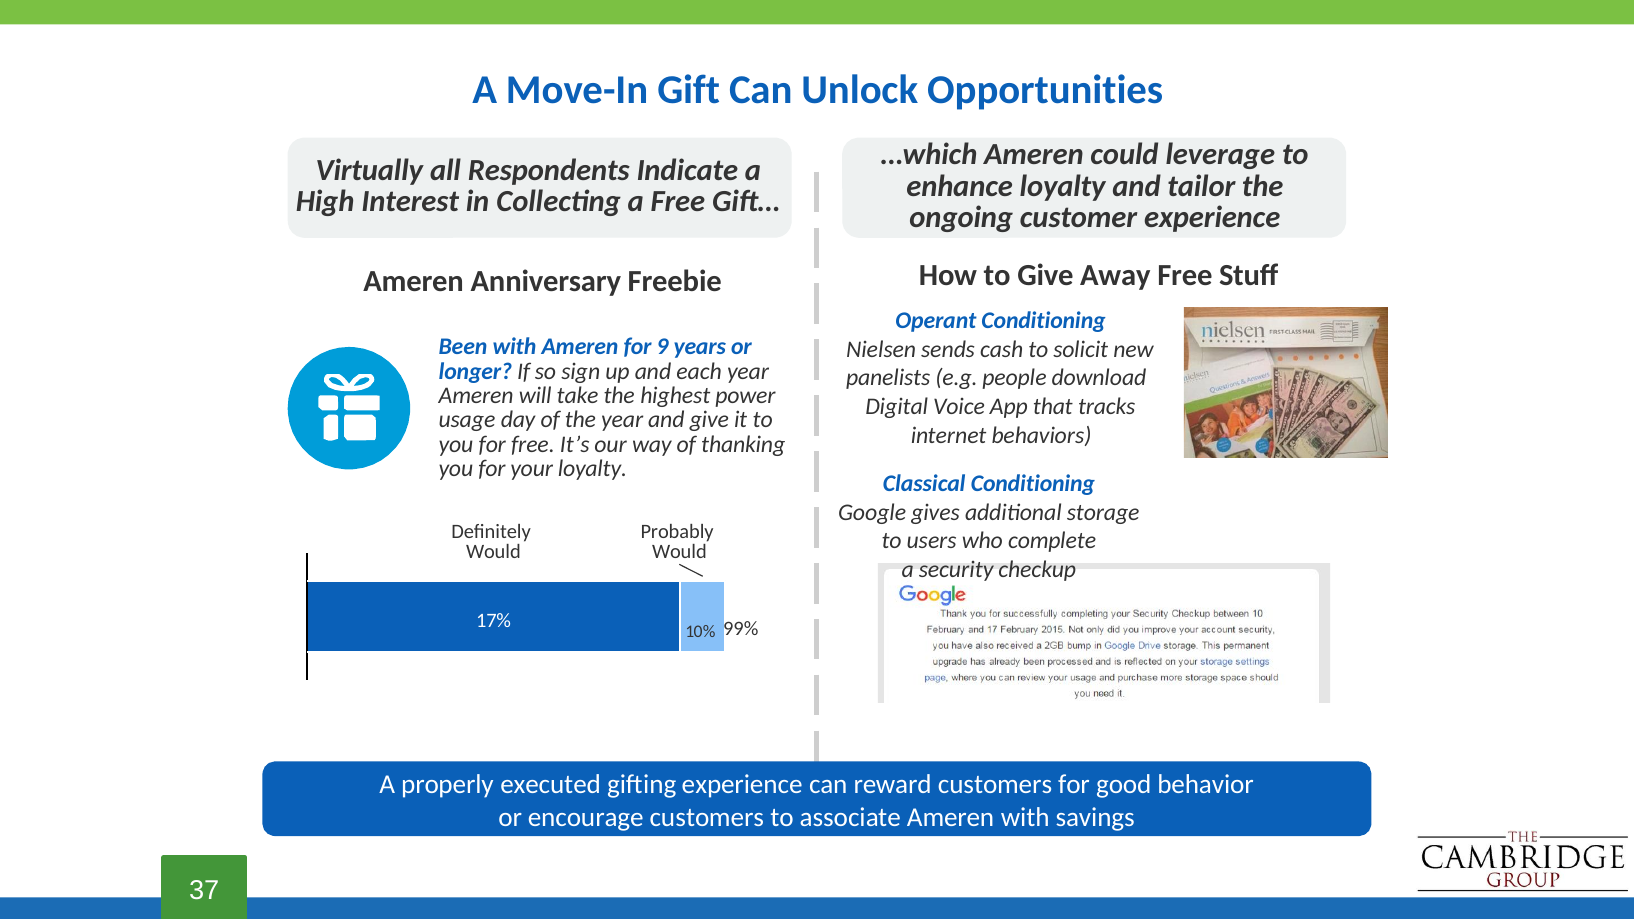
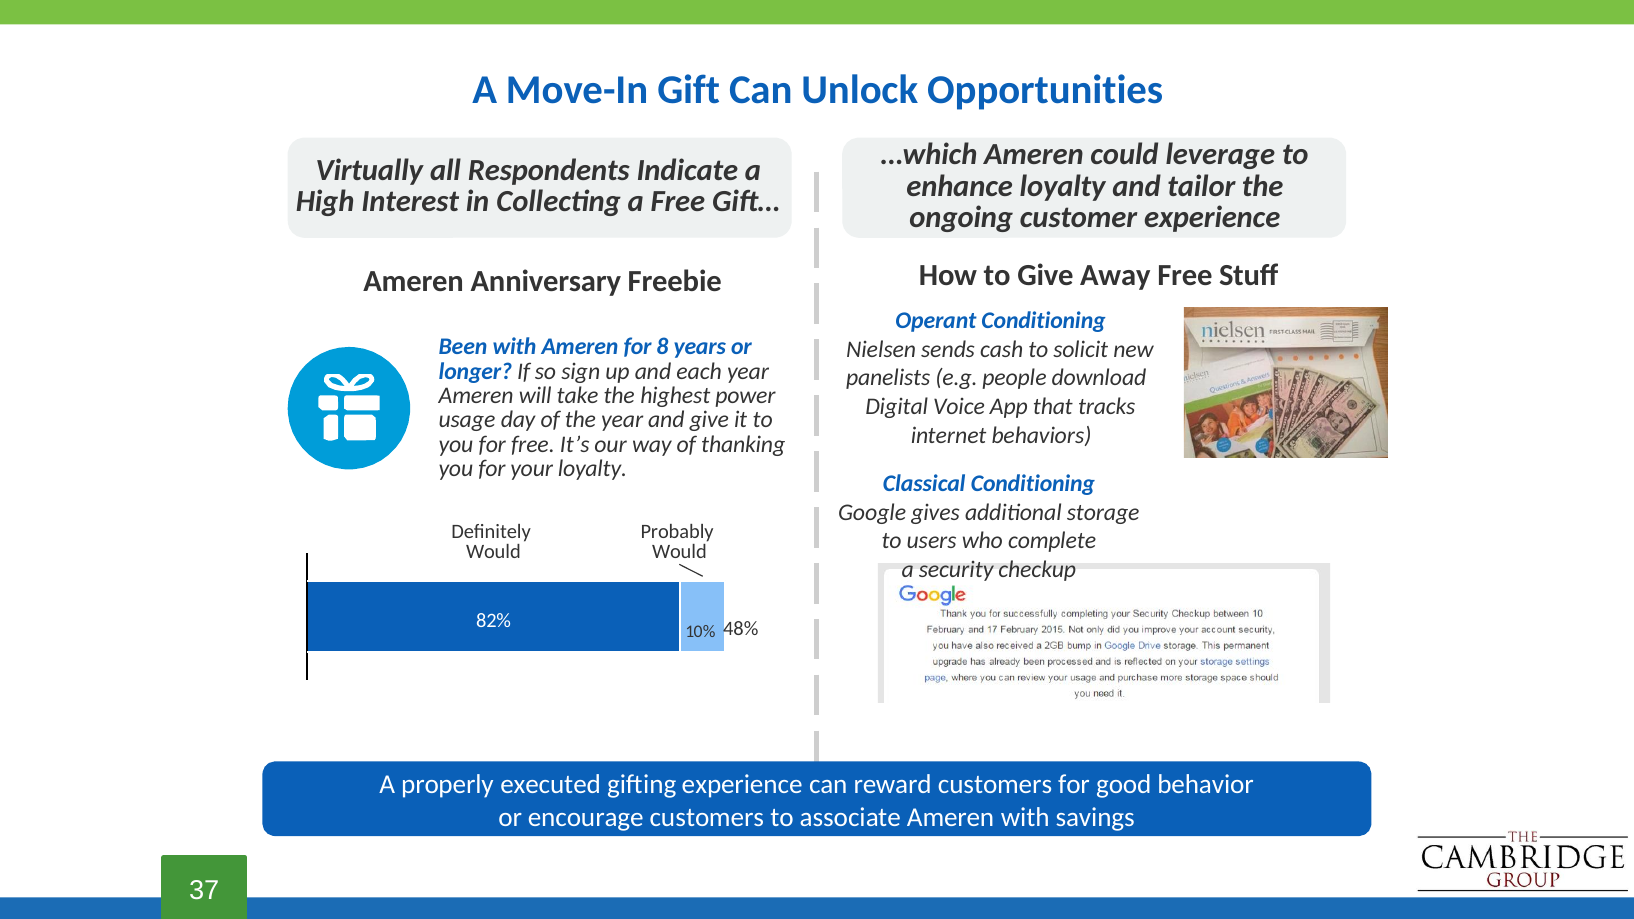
9: 9 -> 8
17%: 17% -> 82%
99%: 99% -> 48%
